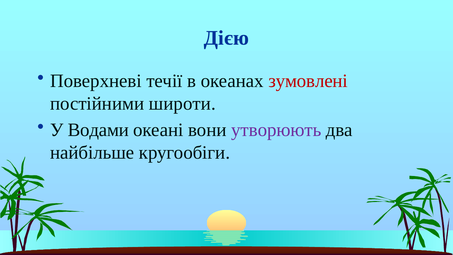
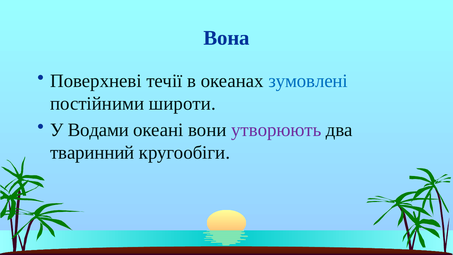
Дією: Дією -> Вона
зумовлені colour: red -> blue
найбільше: найбільше -> тваринний
